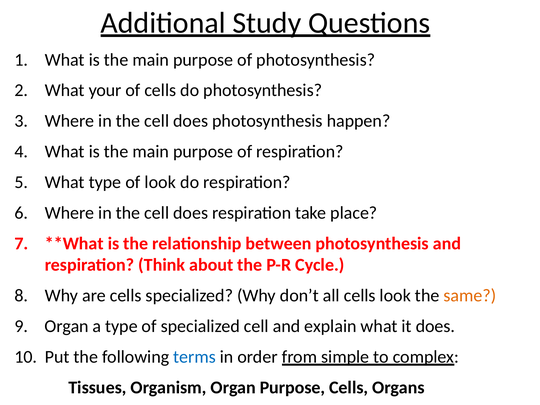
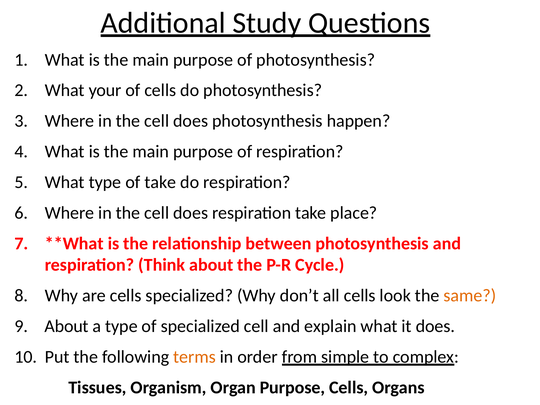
of look: look -> take
Organ at (67, 326): Organ -> About
terms colour: blue -> orange
